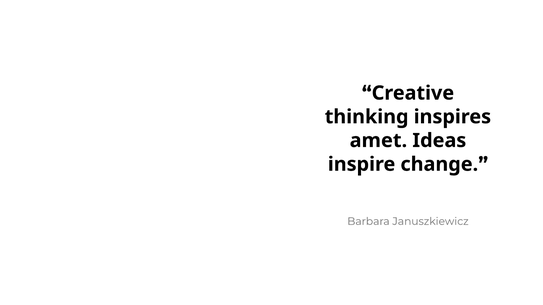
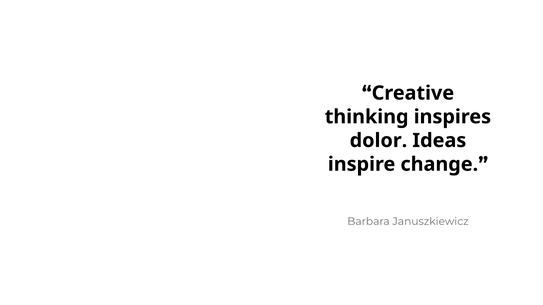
amet: amet -> dolor
